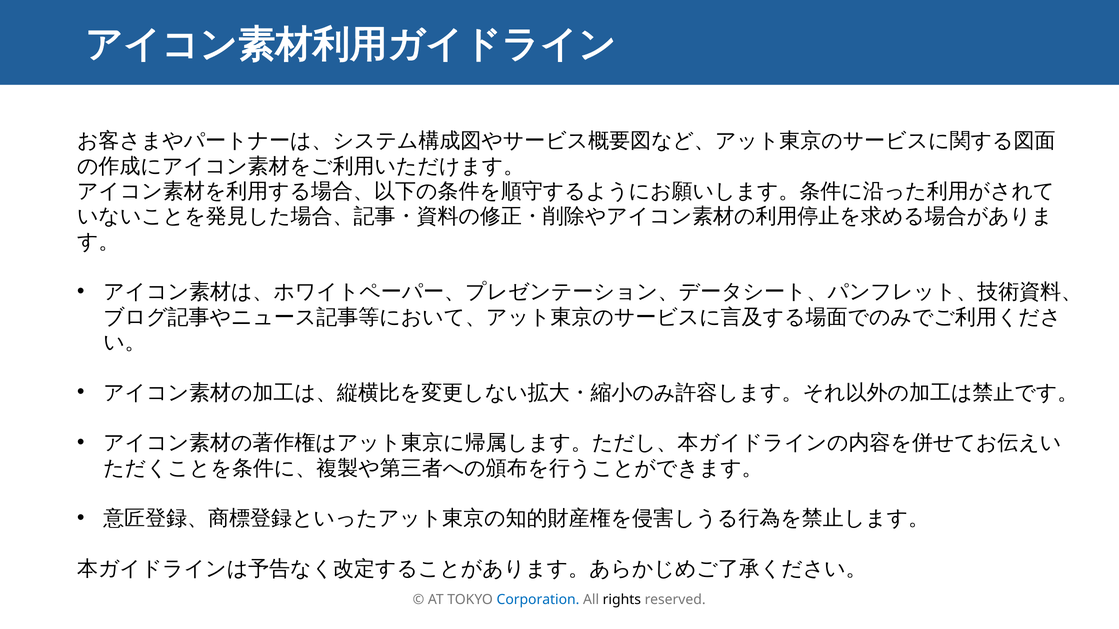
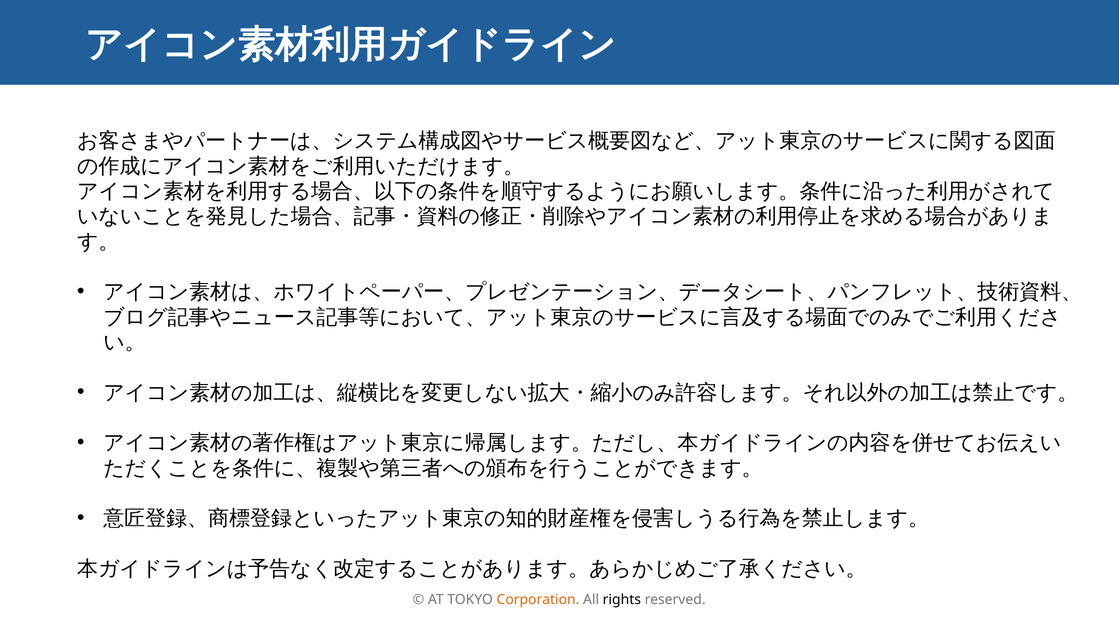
Corporation colour: blue -> orange
